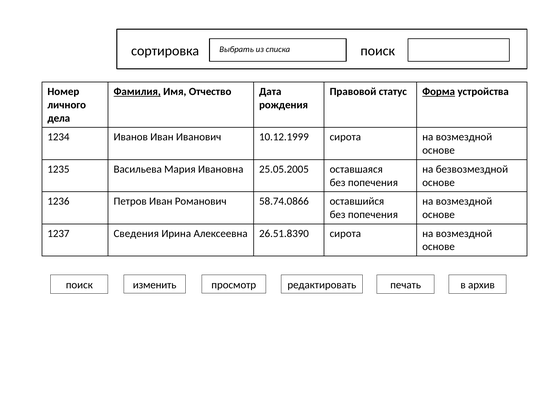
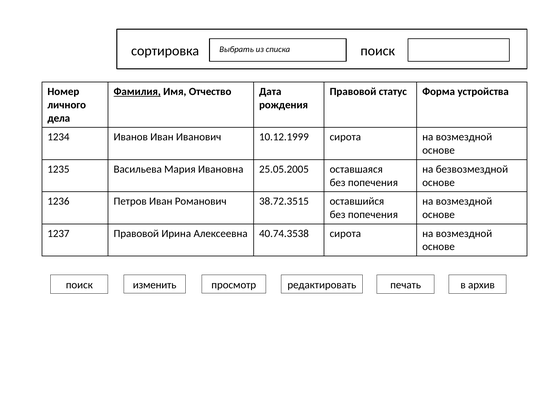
Форма underline: present -> none
58.74.0866: 58.74.0866 -> 38.72.3515
1237 Сведения: Сведения -> Правовой
26.51.8390: 26.51.8390 -> 40.74.3538
